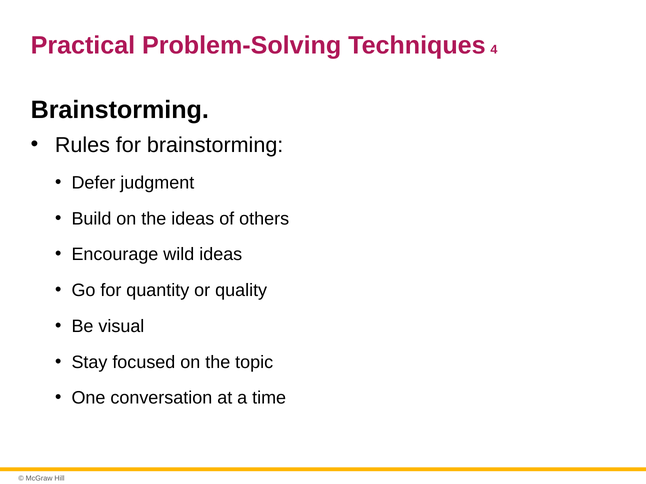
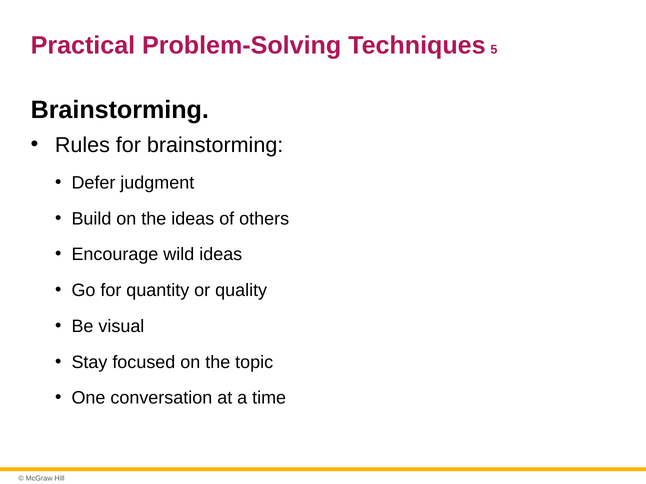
4: 4 -> 5
